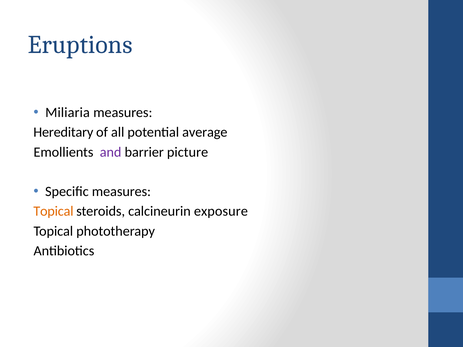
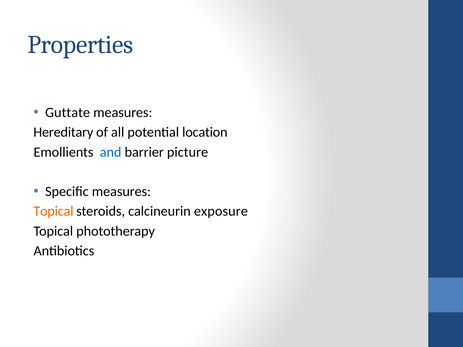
Eruptions: Eruptions -> Properties
Miliaria: Miliaria -> Guttate
average: average -> location
and colour: purple -> blue
